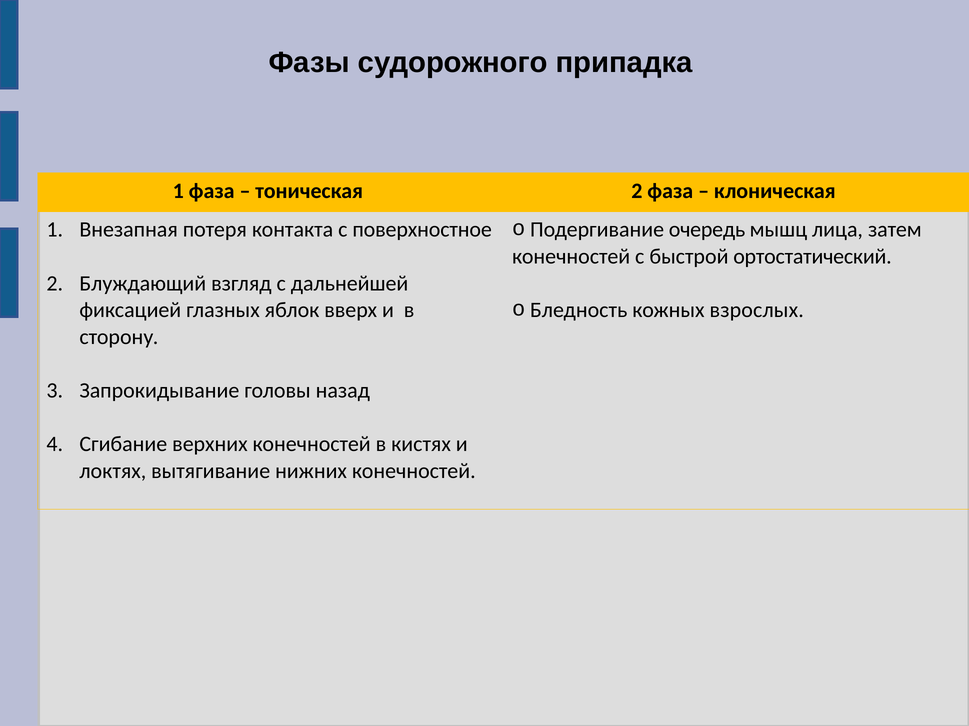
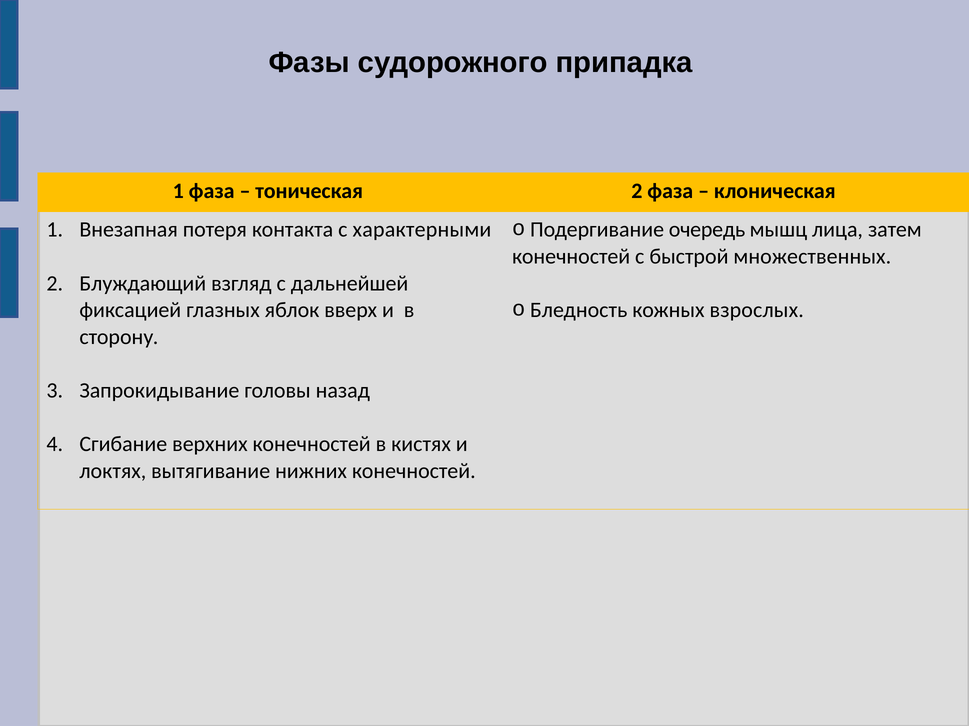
поверхностное: поверхностное -> характерными
ортостатический: ортостатический -> множественных
